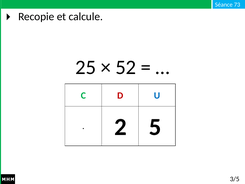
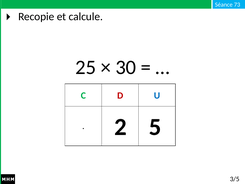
52: 52 -> 30
